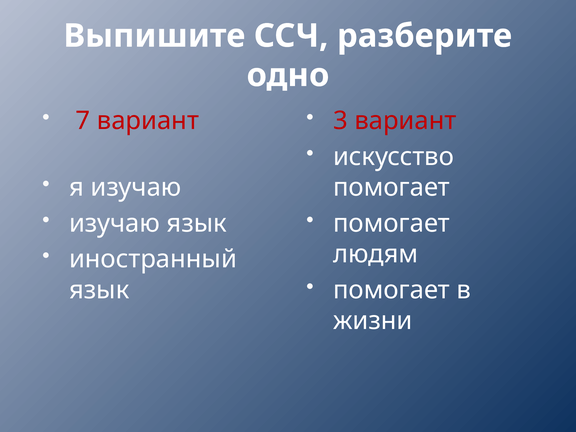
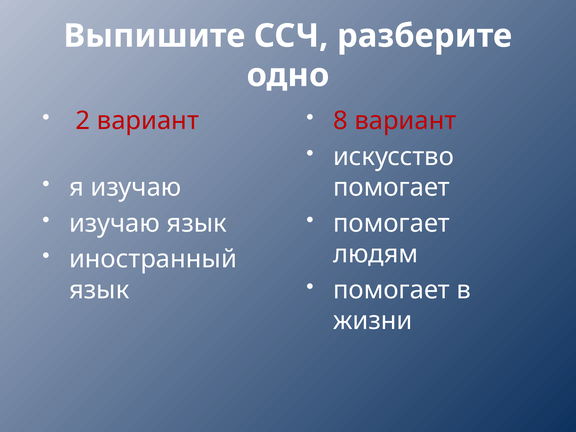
7: 7 -> 2
3: 3 -> 8
